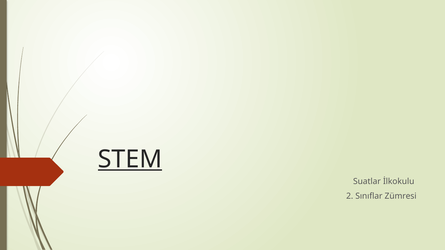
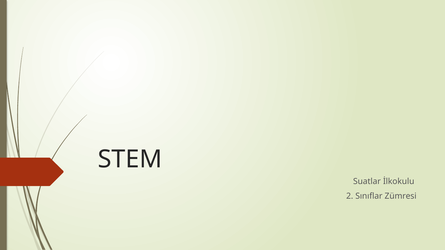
STEM underline: present -> none
